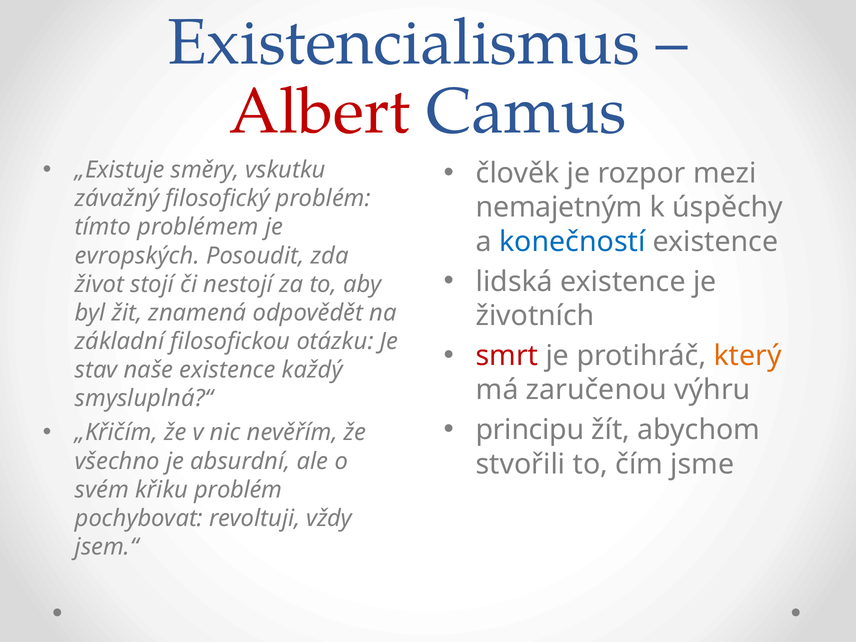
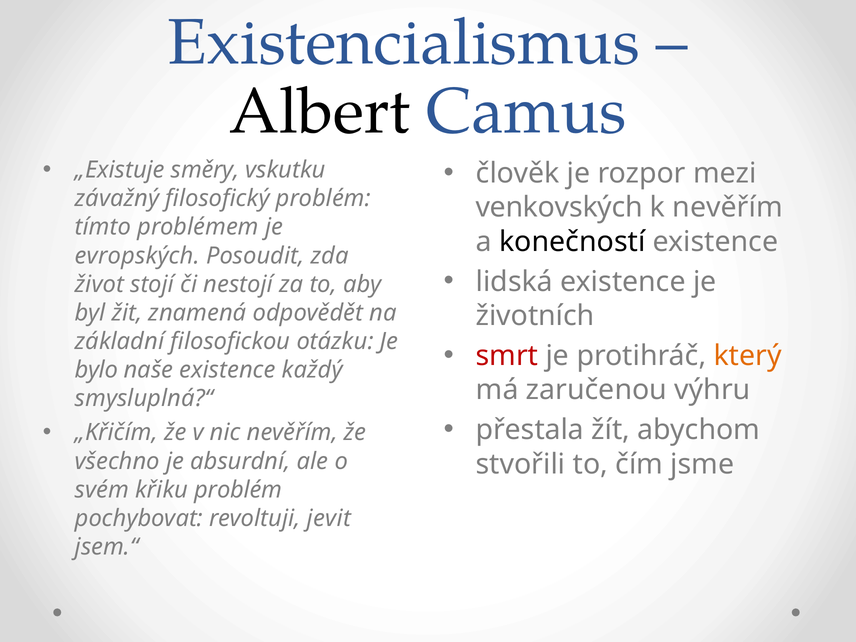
Albert colour: red -> black
nemajetným: nemajetným -> venkovských
k úspěchy: úspěchy -> nevěřím
konečností colour: blue -> black
stav: stav -> bylo
principu: principu -> přestala
vždy: vždy -> jevit
